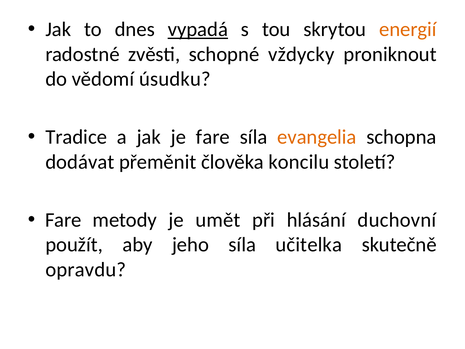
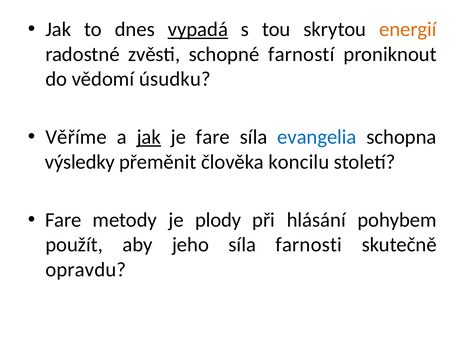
vždycky: vždycky -> farností
Tradice: Tradice -> Věříme
jak at (149, 137) underline: none -> present
evangelia colour: orange -> blue
dodávat: dodávat -> výsledky
umět: umět -> plody
duchovní: duchovní -> pohybem
učitelka: učitelka -> farnosti
